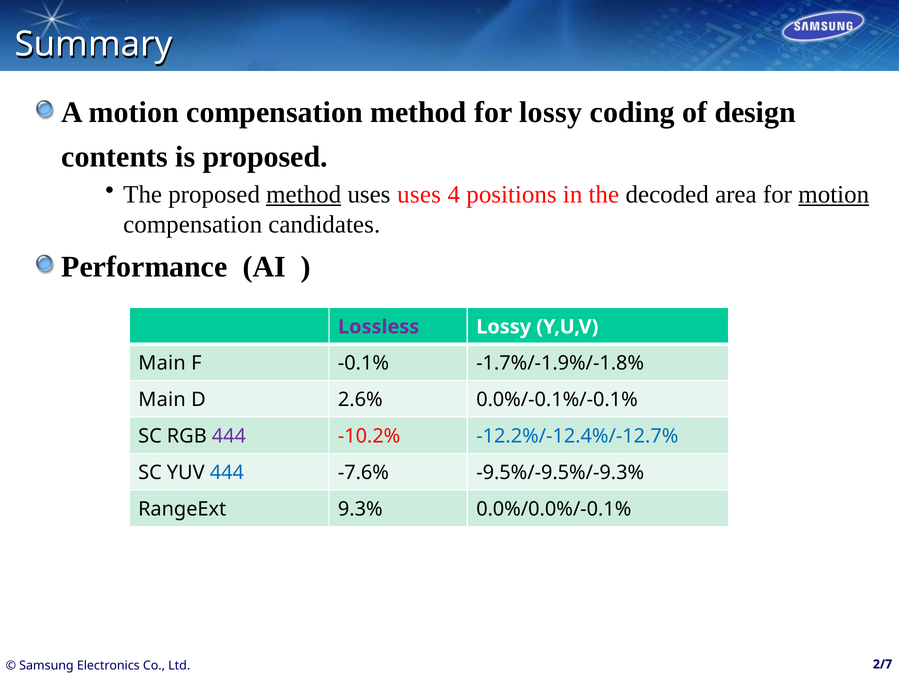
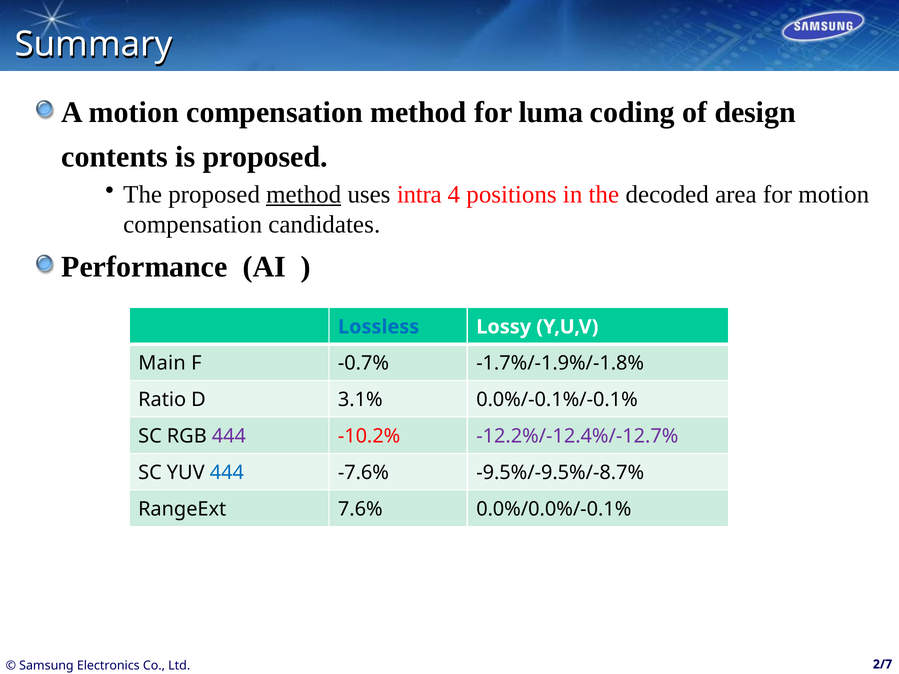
for lossy: lossy -> luma
uses uses: uses -> intra
motion at (834, 195) underline: present -> none
Lossless colour: purple -> blue
-0.1%: -0.1% -> -0.7%
Main at (162, 400): Main -> Ratio
2.6%: 2.6% -> 3.1%
-12.2%/-12.4%/-12.7% colour: blue -> purple
-9.5%/-9.5%/-9.3%: -9.5%/-9.5%/-9.3% -> -9.5%/-9.5%/-8.7%
9.3%: 9.3% -> 7.6%
